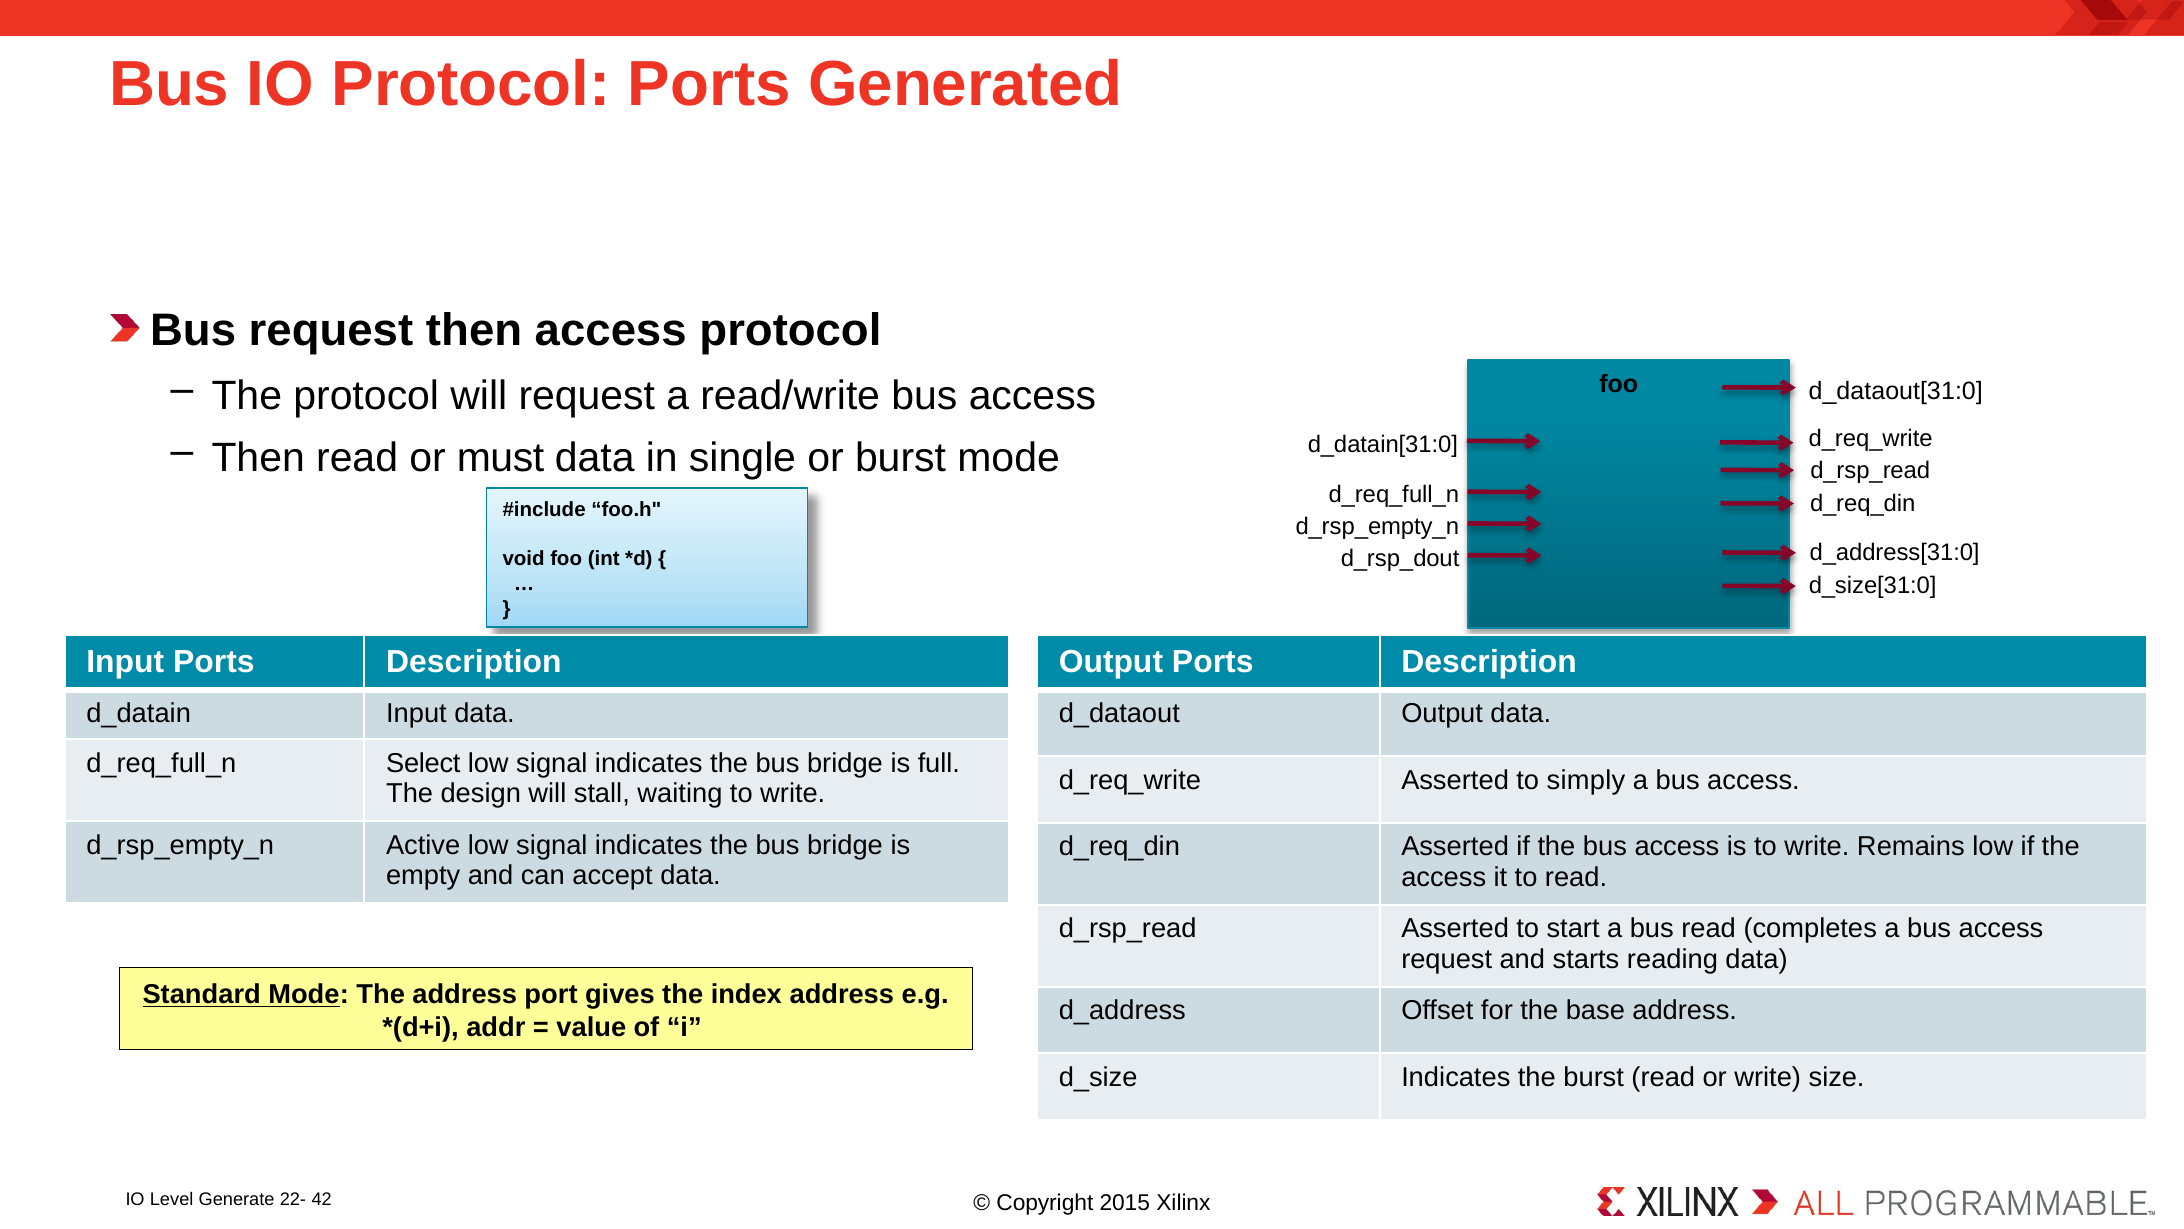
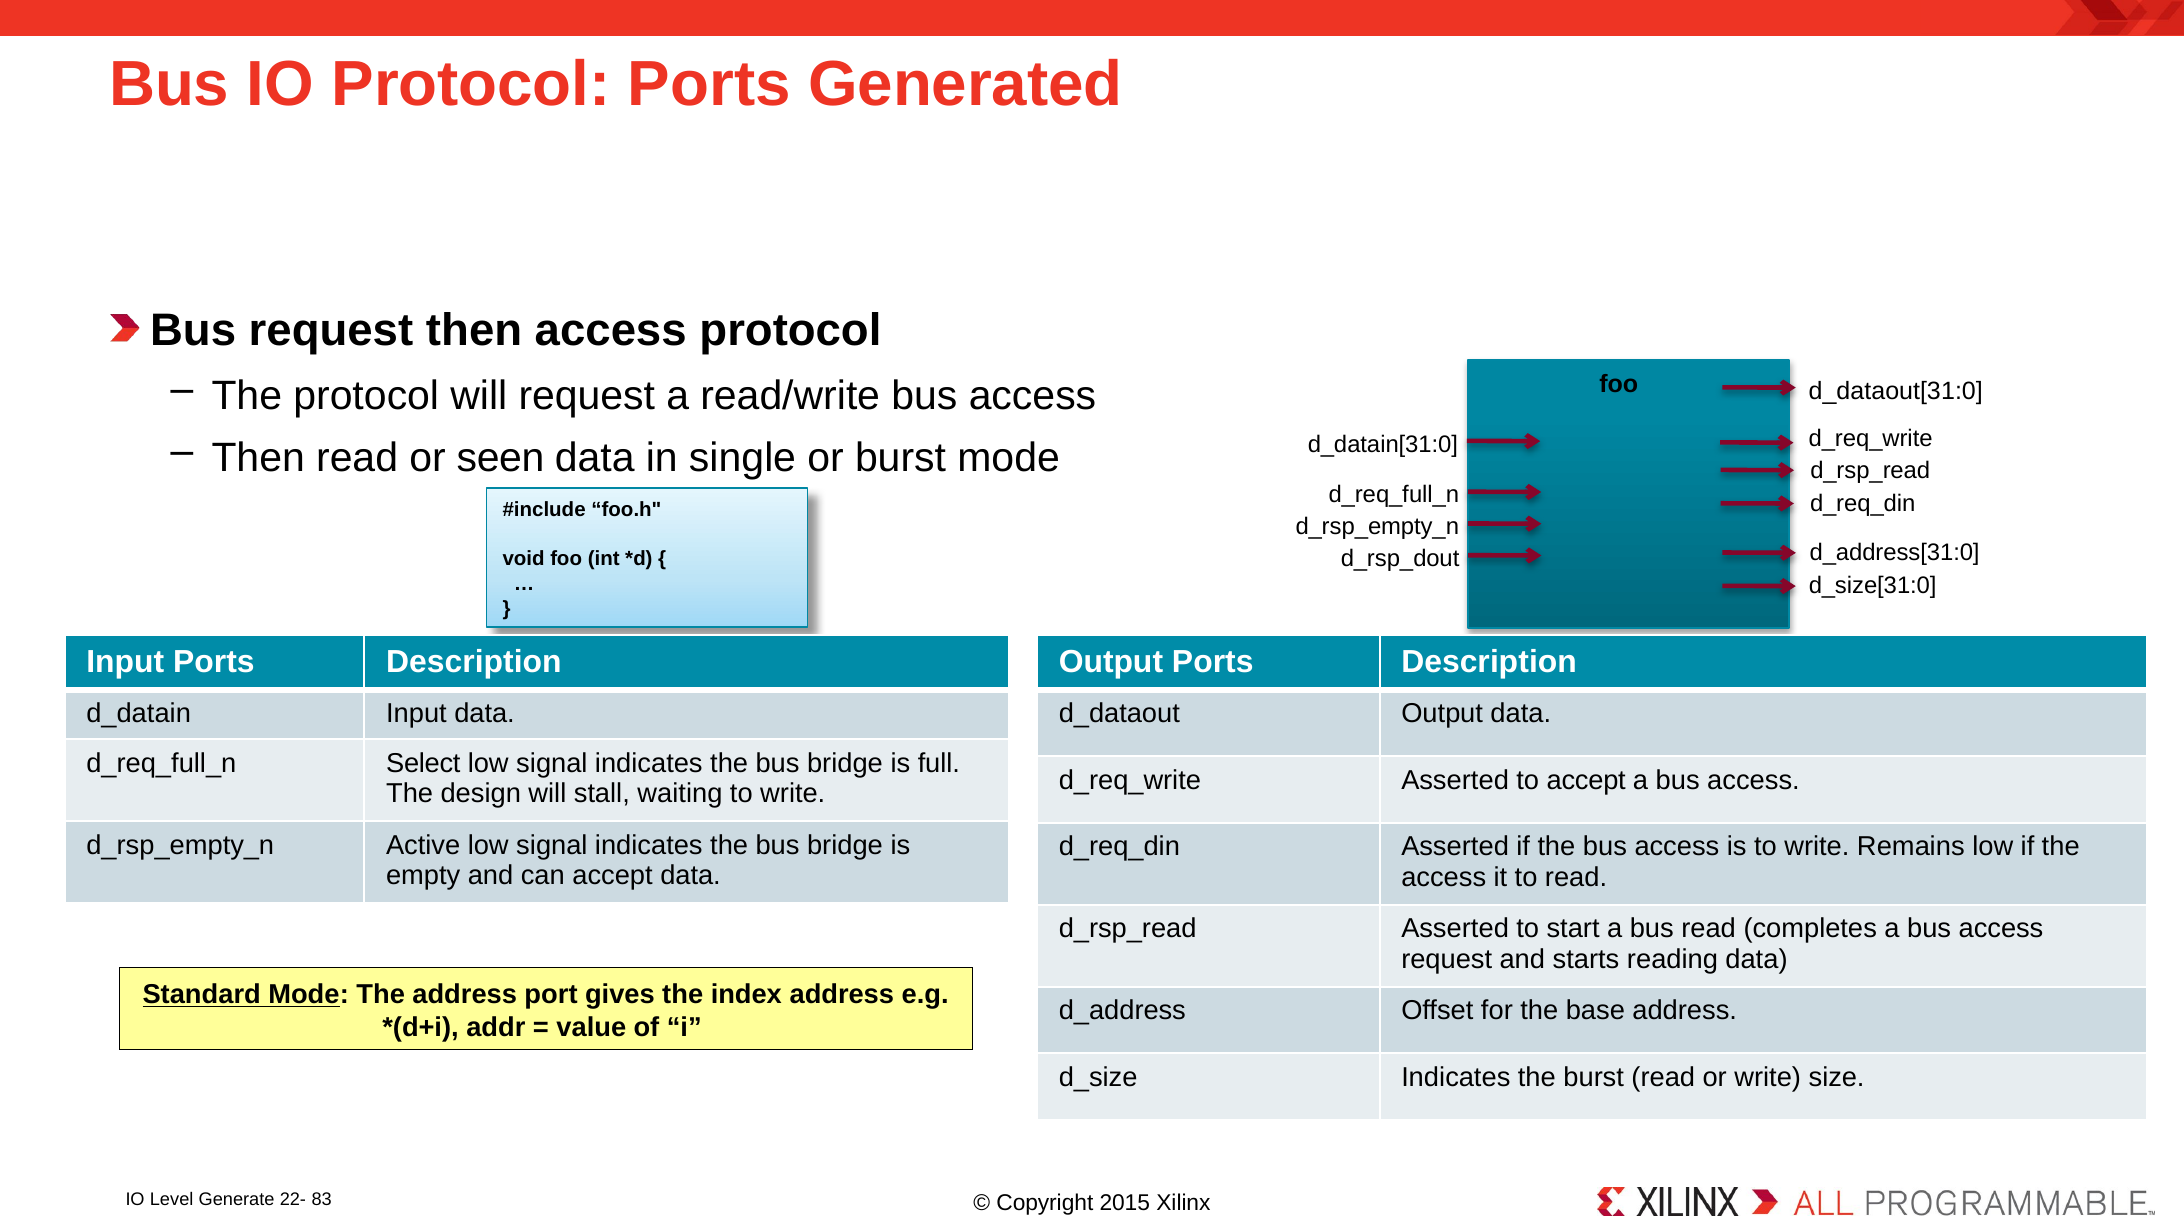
must: must -> seen
to simply: simply -> accept
42: 42 -> 83
